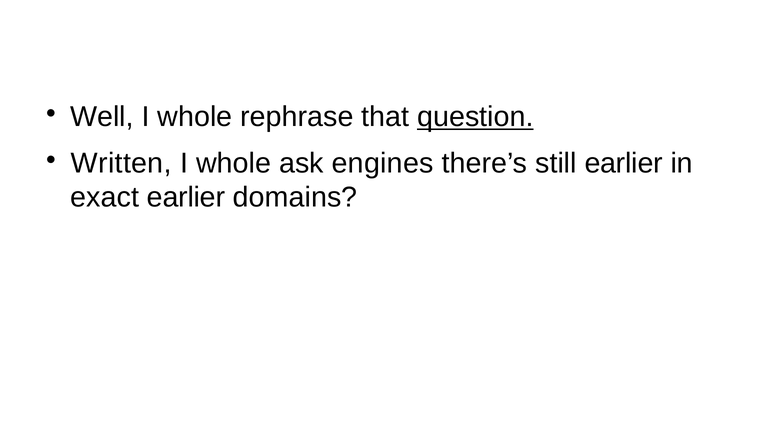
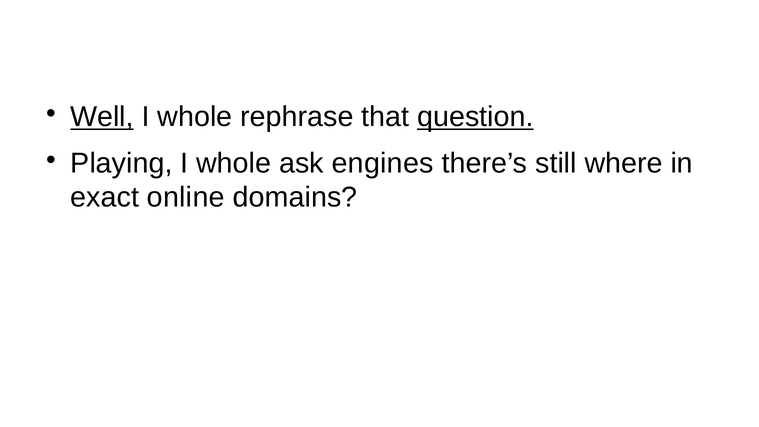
Well underline: none -> present
Written: Written -> Playing
still earlier: earlier -> where
exact earlier: earlier -> online
